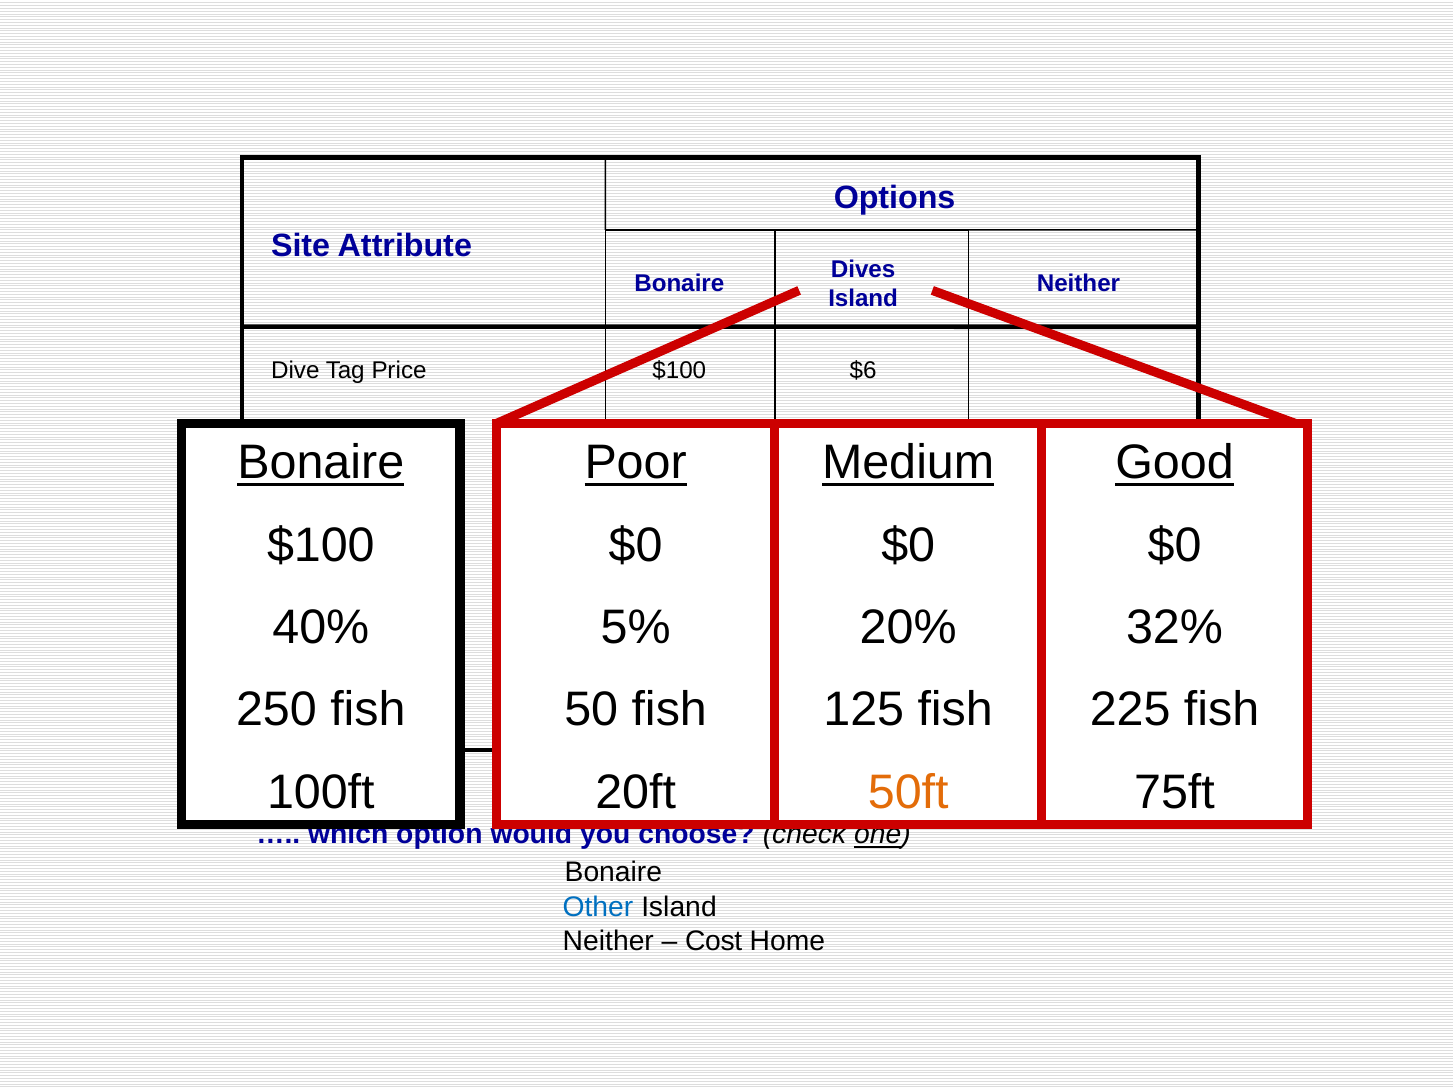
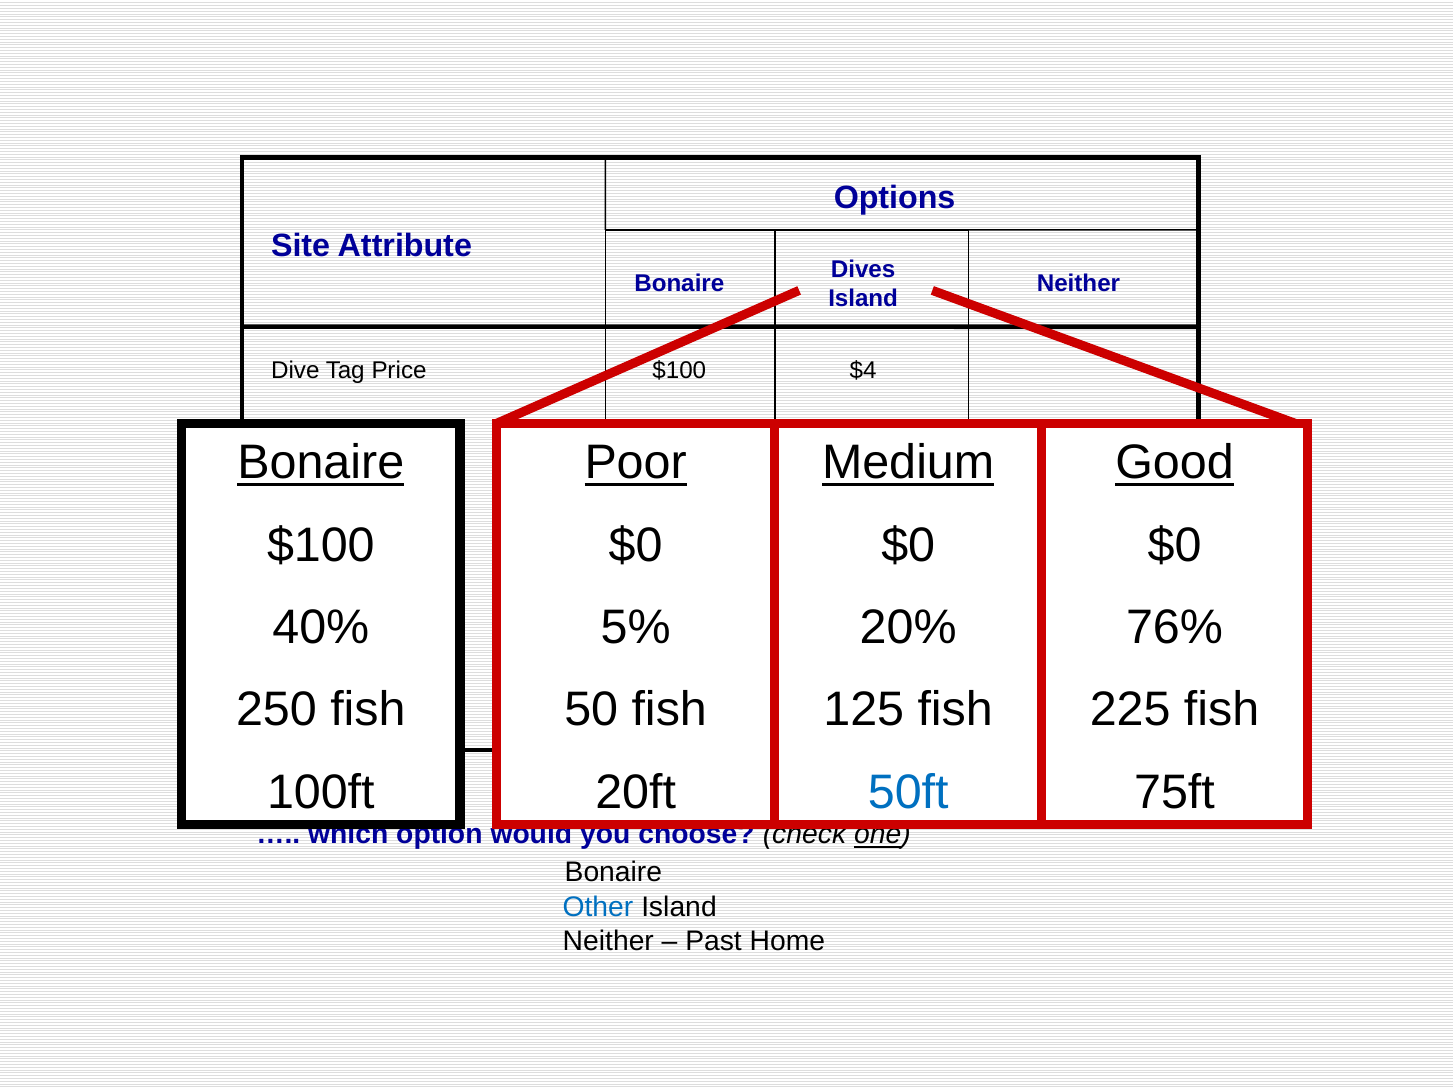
$6: $6 -> $4
32%: 32% -> 76%
50ft colour: orange -> blue
Cost: Cost -> Past
